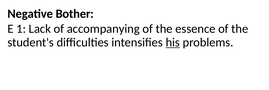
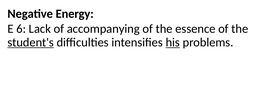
Bother: Bother -> Energy
1: 1 -> 6
student's underline: none -> present
